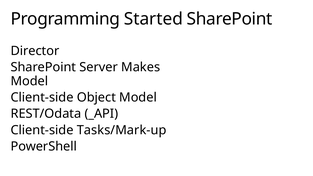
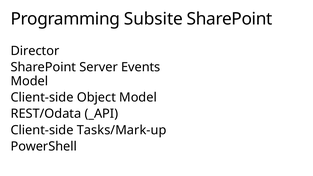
Started: Started -> Subsite
Makes: Makes -> Events
